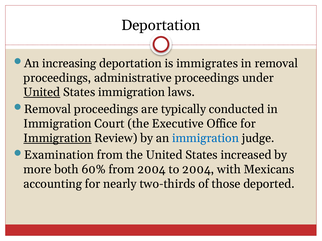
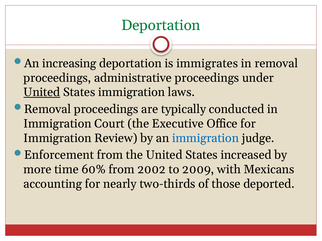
Deportation at (161, 25) colour: black -> green
Immigration at (57, 138) underline: present -> none
Examination: Examination -> Enforcement
both: both -> time
from 2004: 2004 -> 2002
to 2004: 2004 -> 2009
